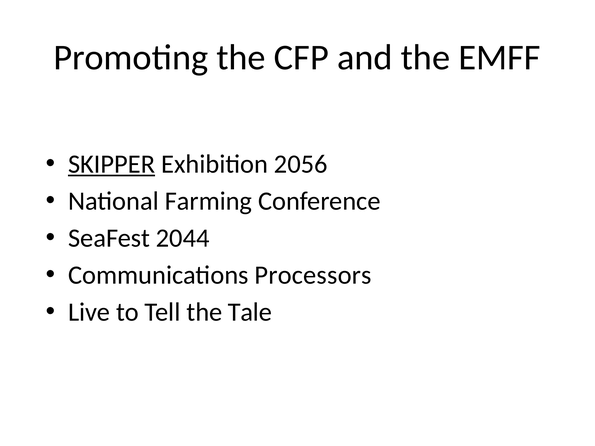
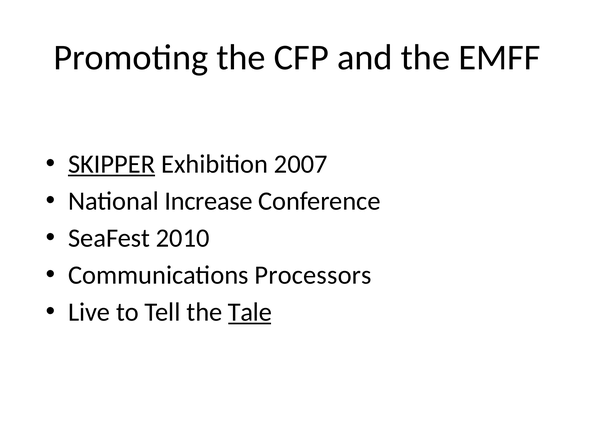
2056: 2056 -> 2007
Farming: Farming -> Increase
2044: 2044 -> 2010
Tale underline: none -> present
